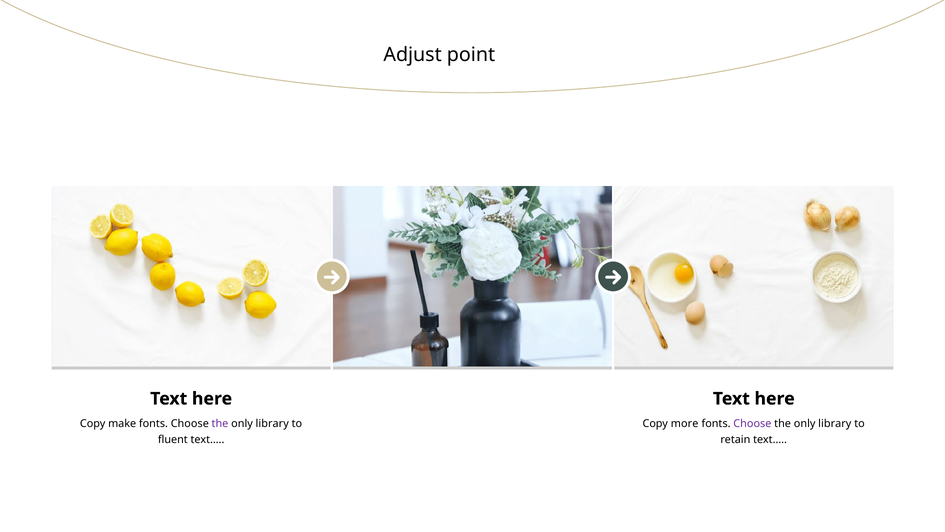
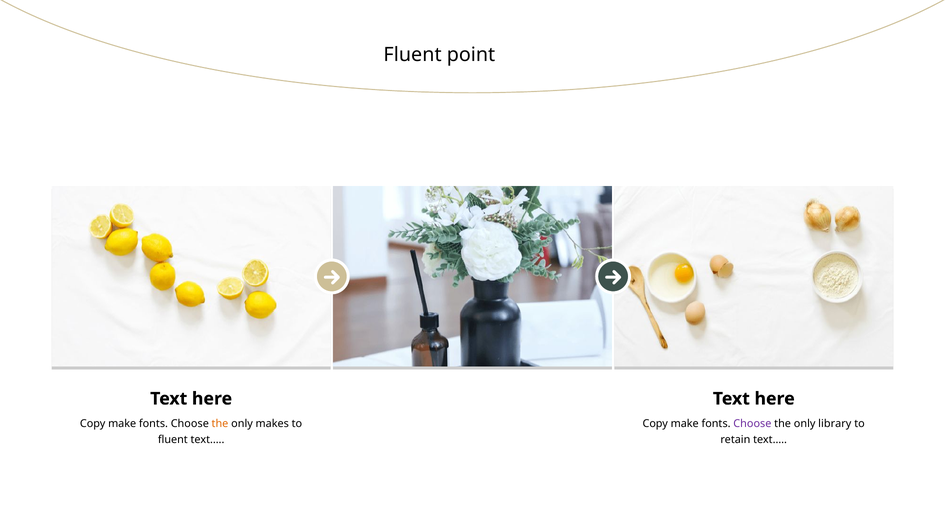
Adjust at (413, 55): Adjust -> Fluent
the at (220, 424) colour: purple -> orange
library at (272, 424): library -> makes
more at (685, 424): more -> make
